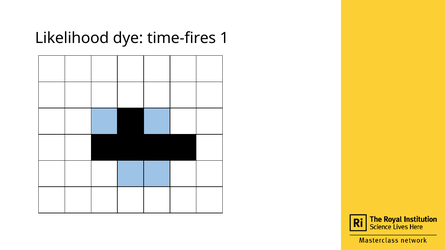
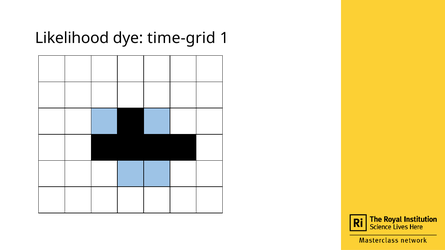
time-fires: time-fires -> time-grid
